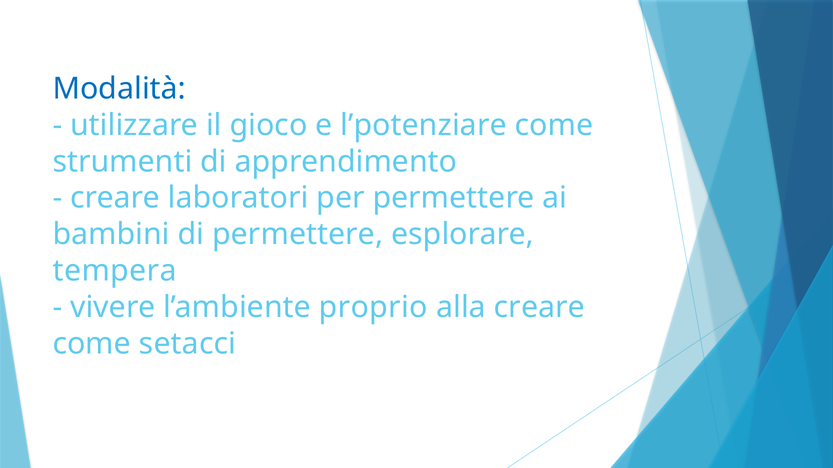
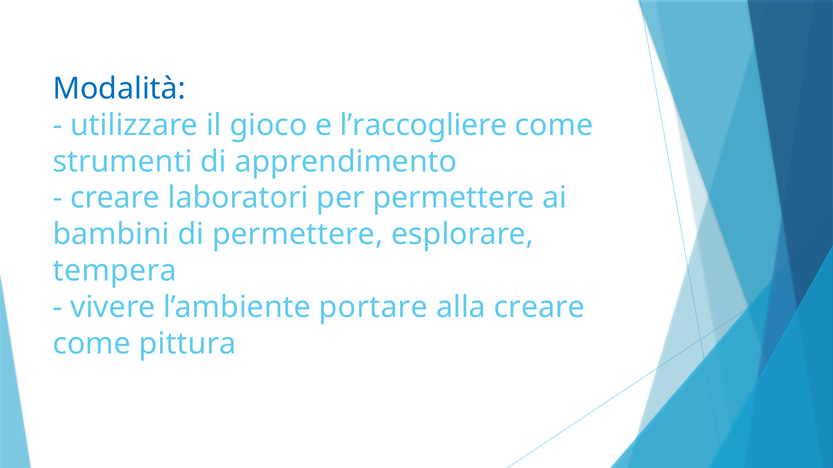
l’potenziare: l’potenziare -> l’raccogliere
proprio: proprio -> portare
setacci: setacci -> pittura
